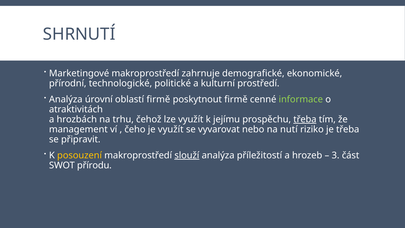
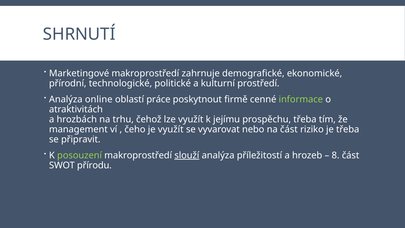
úrovní: úrovní -> online
oblastí firmě: firmě -> práce
třeba at (305, 119) underline: present -> none
na nutí: nutí -> část
posouzení colour: yellow -> light green
3: 3 -> 8
